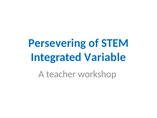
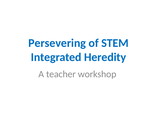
Variable: Variable -> Heredity
